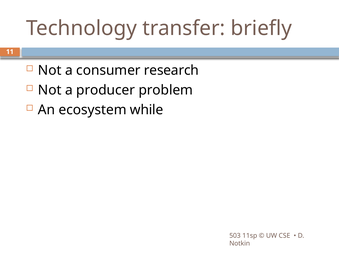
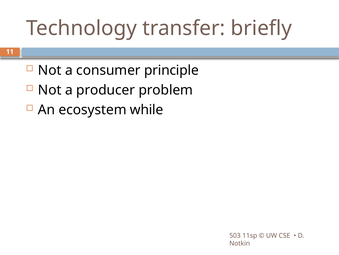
research: research -> principle
